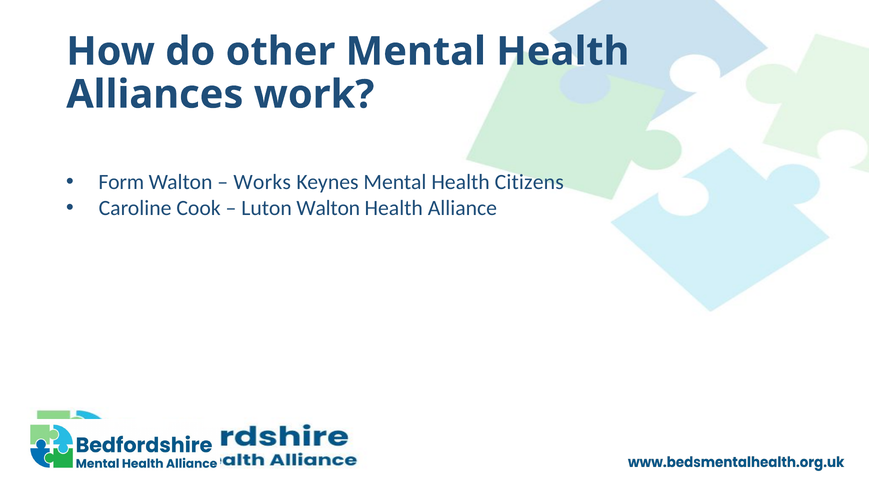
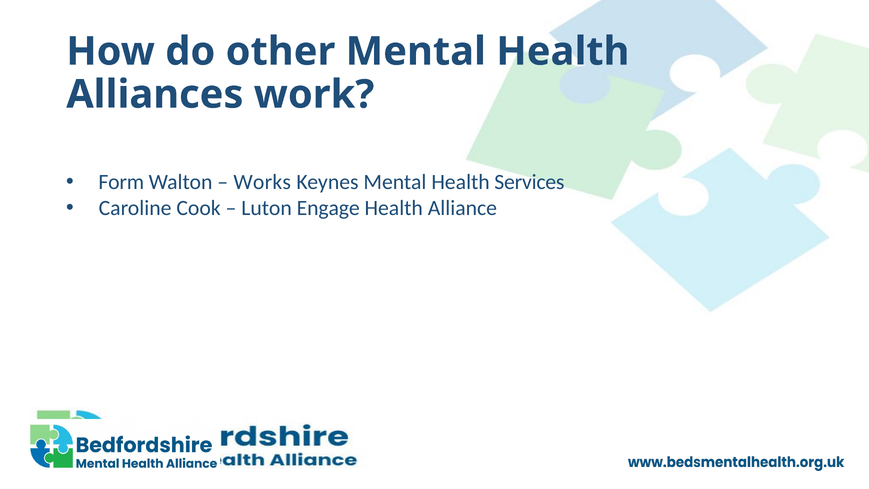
Citizens: Citizens -> Services
Luton Walton: Walton -> Engage
